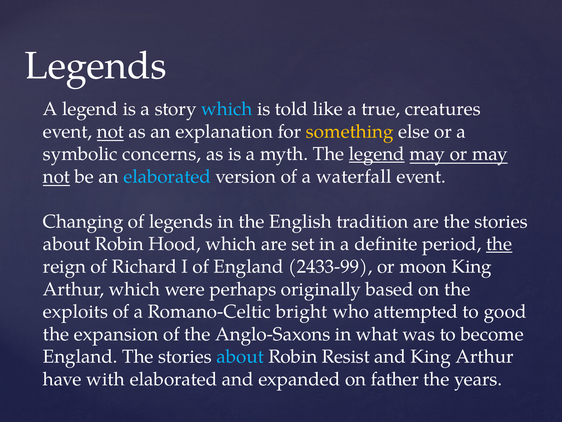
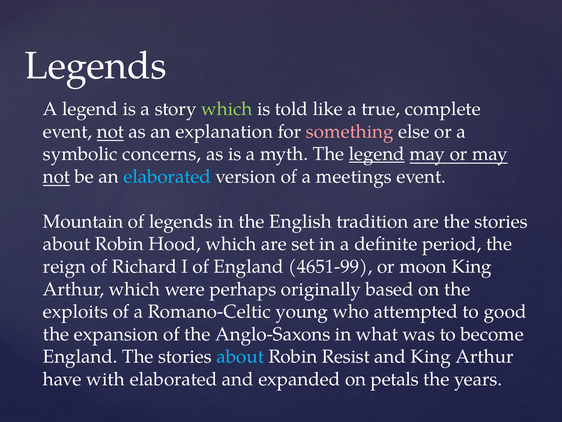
which at (227, 109) colour: light blue -> light green
creatures: creatures -> complete
something colour: yellow -> pink
waterfall: waterfall -> meetings
Changing: Changing -> Mountain
the at (499, 244) underline: present -> none
2433-99: 2433-99 -> 4651-99
bright: bright -> young
father: father -> petals
